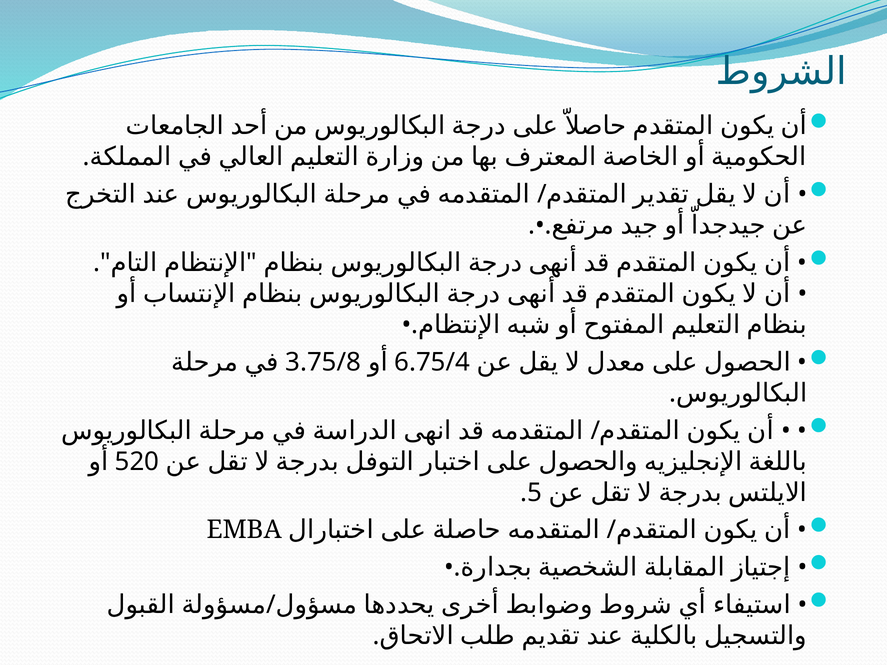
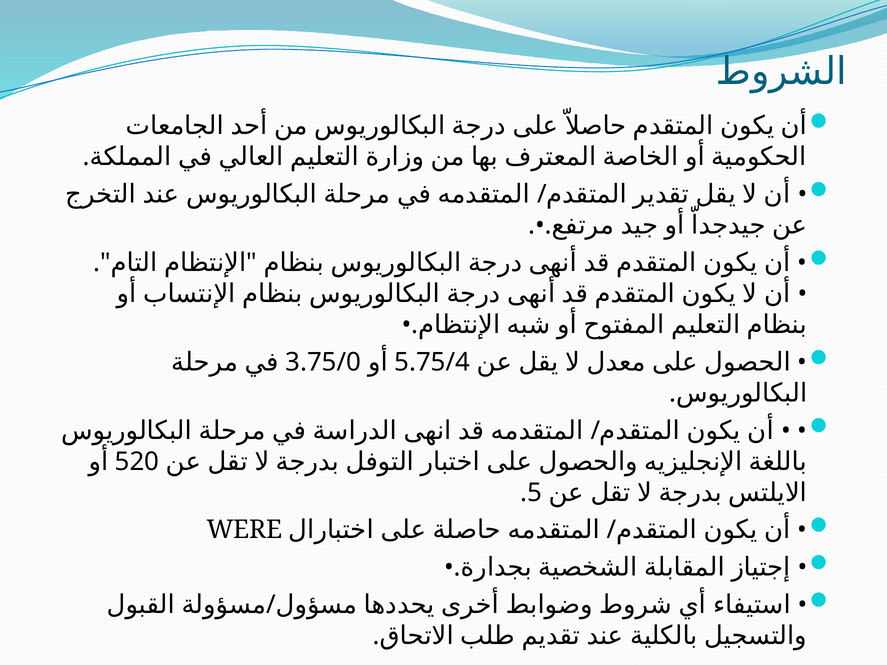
3.75/8: 3.75/8 -> 3.75/0
6.75/4: 6.75/4 -> 5.75/4
EMBA: EMBA -> WERE
